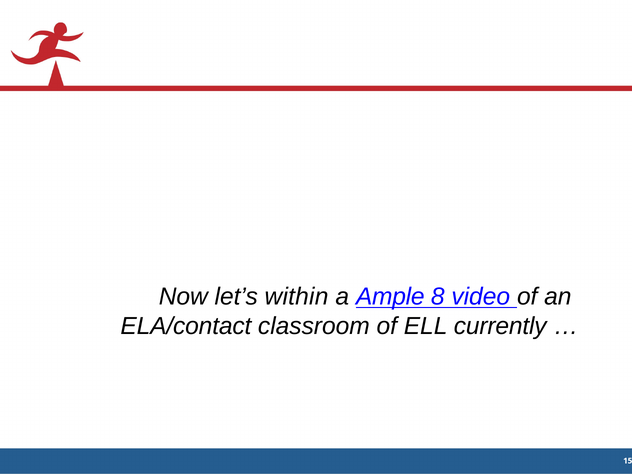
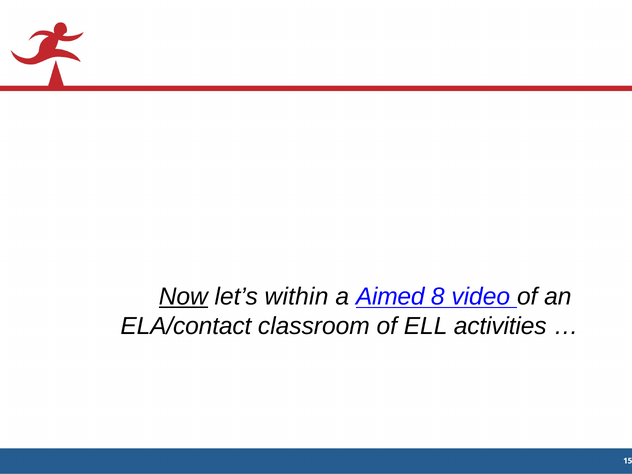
Now underline: none -> present
Ample: Ample -> Aimed
currently: currently -> activities
